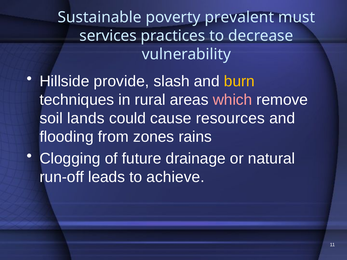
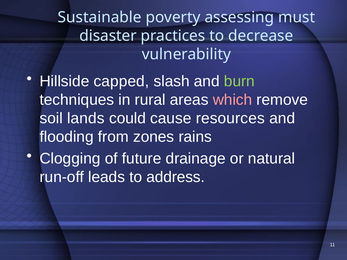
prevalent: prevalent -> assessing
services: services -> disaster
provide: provide -> capped
burn colour: yellow -> light green
achieve: achieve -> address
